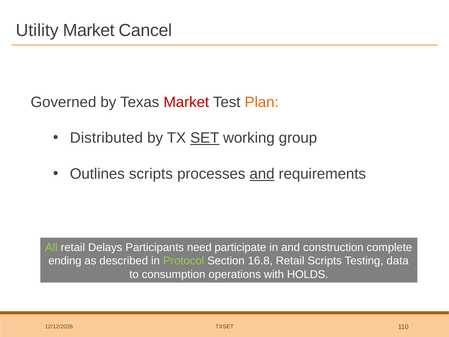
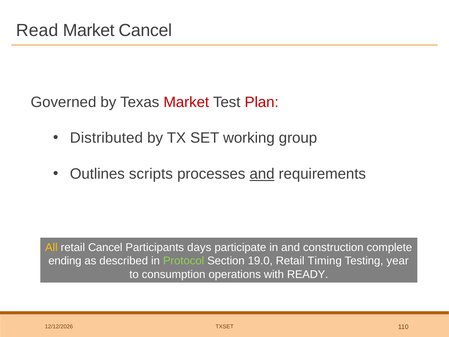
Utility: Utility -> Read
Plan colour: orange -> red
SET underline: present -> none
All colour: light green -> yellow
retail Delays: Delays -> Cancel
need: need -> days
16.8: 16.8 -> 19.0
Retail Scripts: Scripts -> Timing
data: data -> year
HOLDS: HOLDS -> READY
